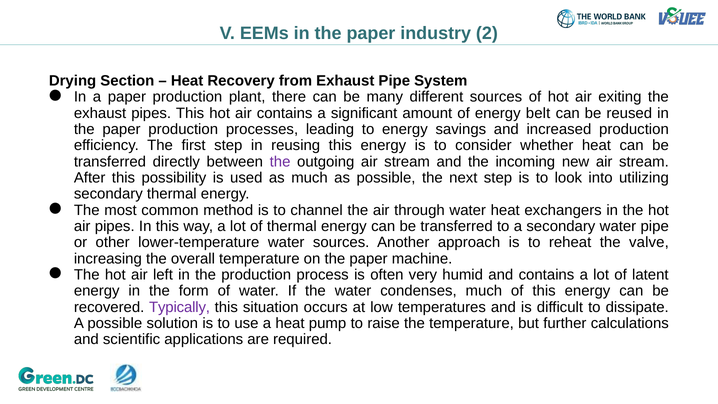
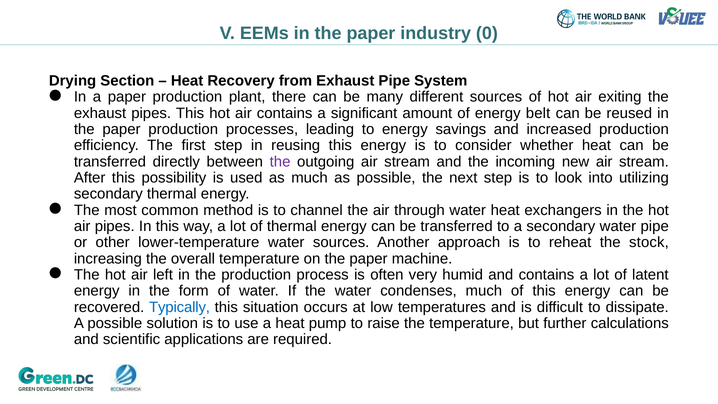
2: 2 -> 0
valve: valve -> stock
Typically colour: purple -> blue
